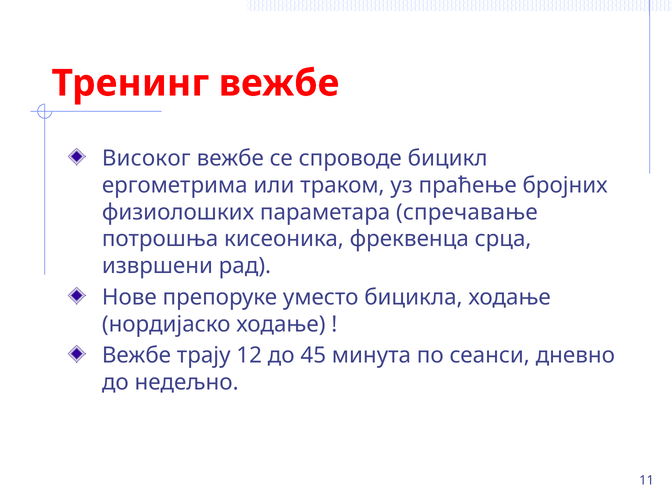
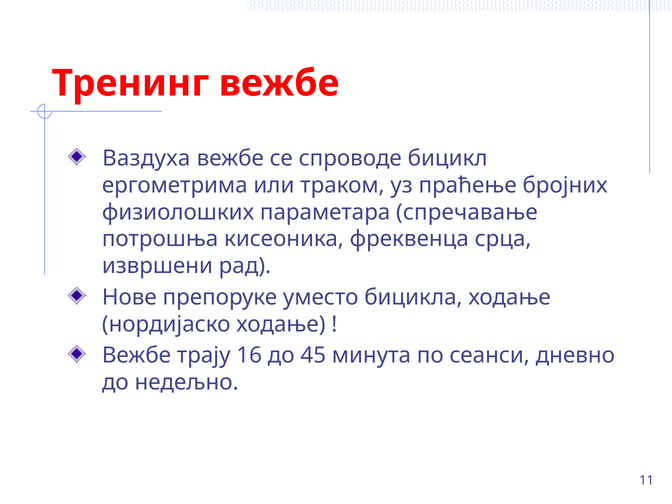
Високог: Високог -> Ваздуха
12: 12 -> 16
